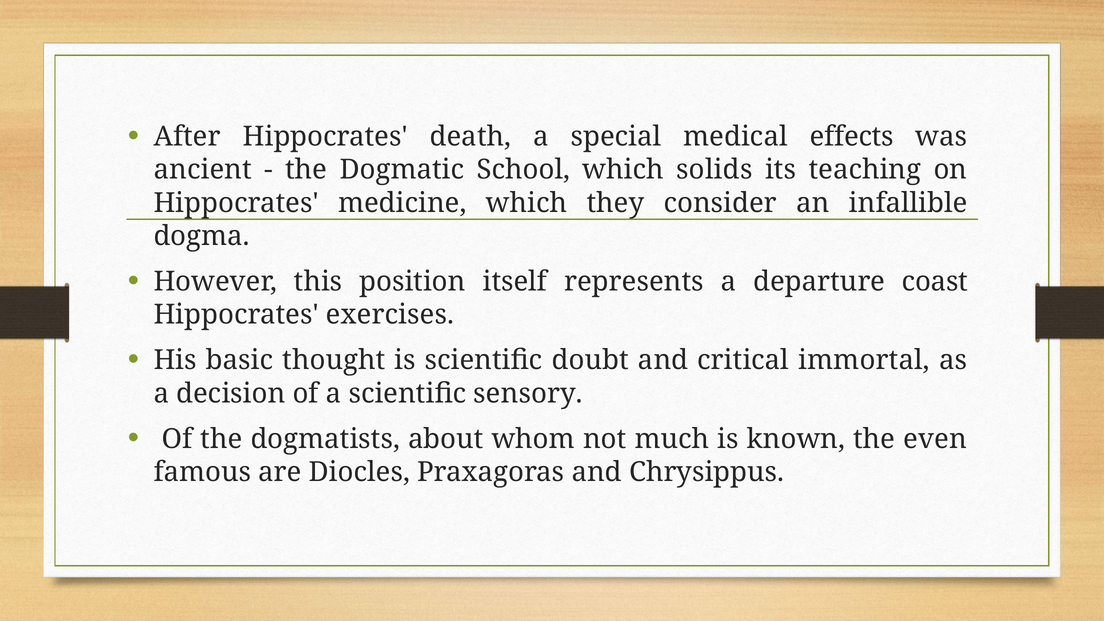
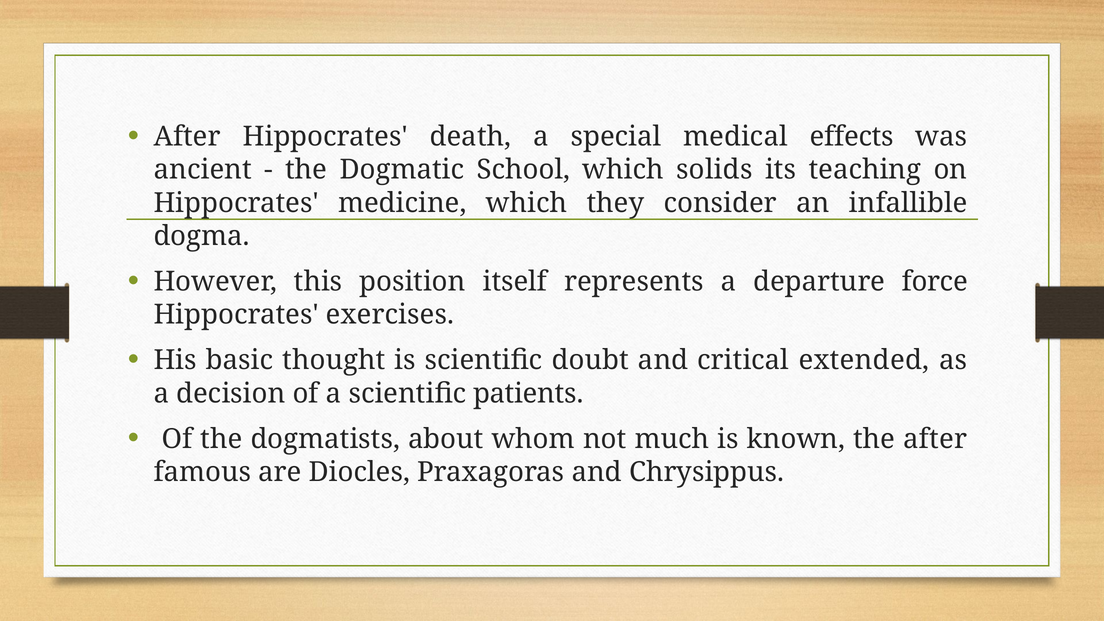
coast: coast -> force
immortal: immortal -> extended
sensory: sensory -> patients
the even: even -> after
